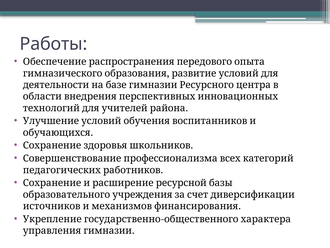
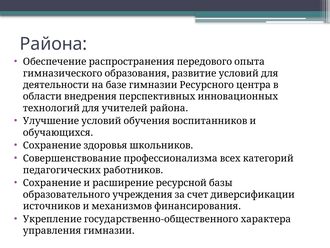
Работы: Работы -> Района
